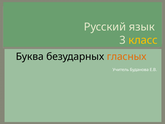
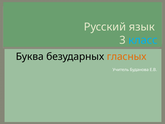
класс colour: yellow -> light blue
